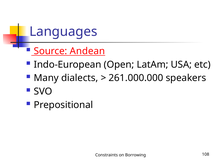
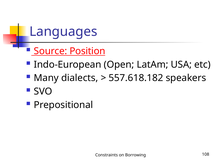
Andean: Andean -> Position
261.000.000: 261.000.000 -> 557.618.182
